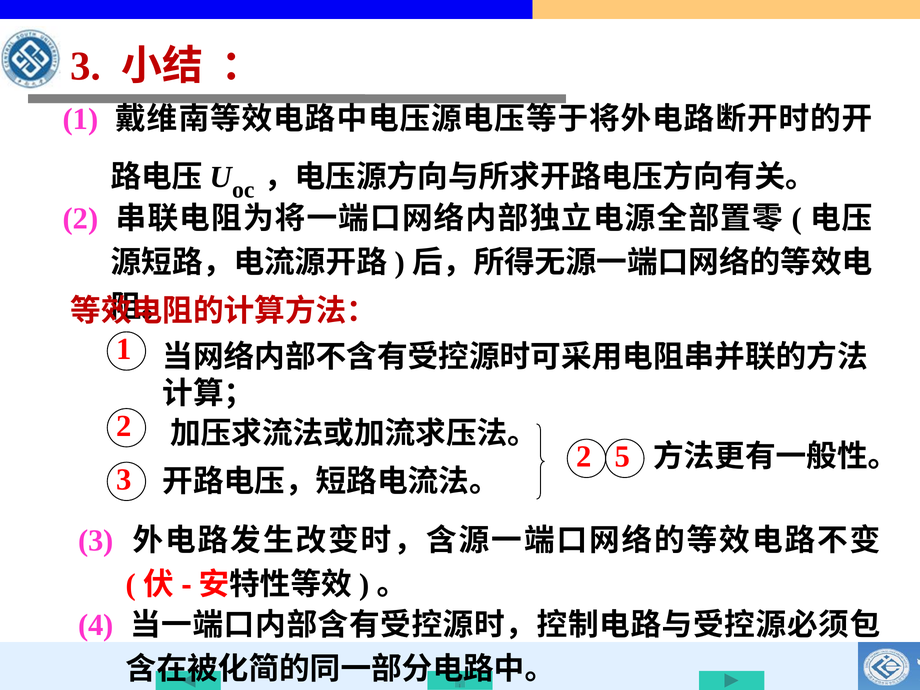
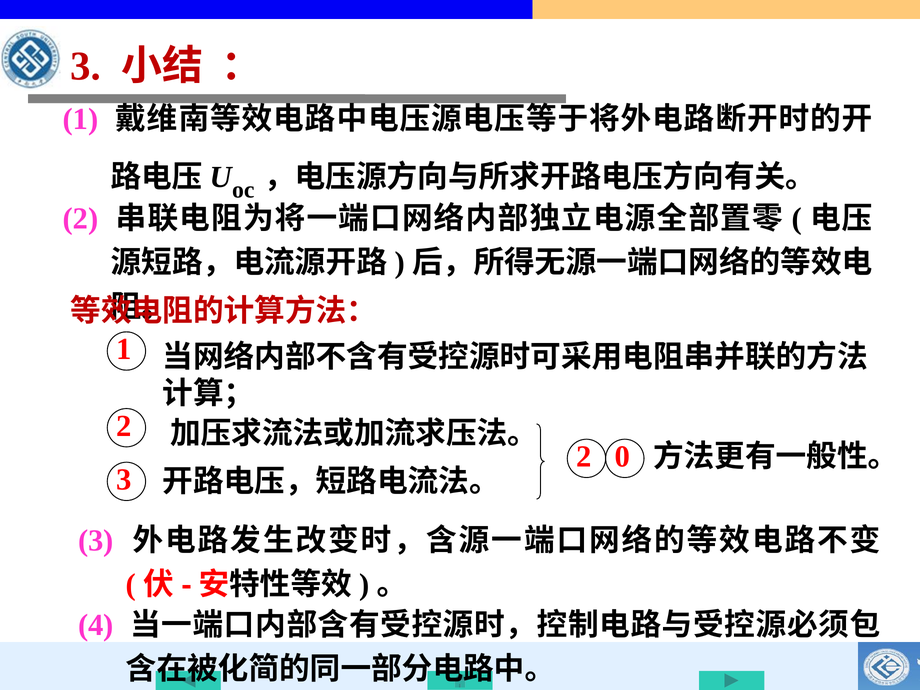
5: 5 -> 0
